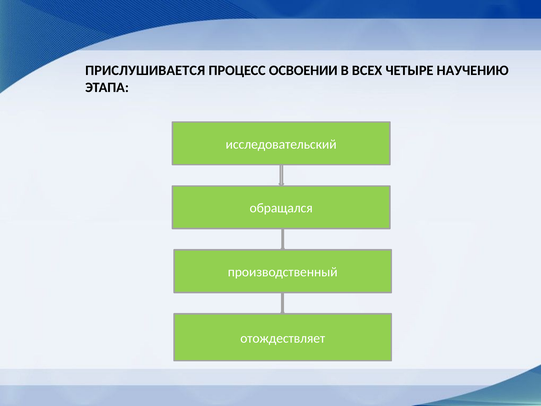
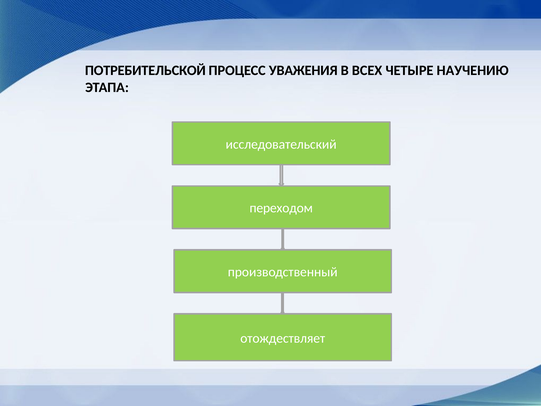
ПРИСЛУШИВАЕТСЯ: ПРИСЛУШИВАЕТСЯ -> ПОТРЕБИТЕЛЬСКОЙ
ОСВОЕНИИ: ОСВОЕНИИ -> УВАЖЕНИЯ
обращался: обращался -> переходом
